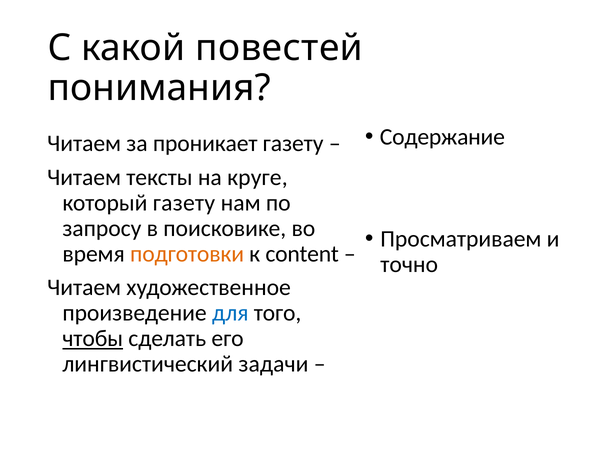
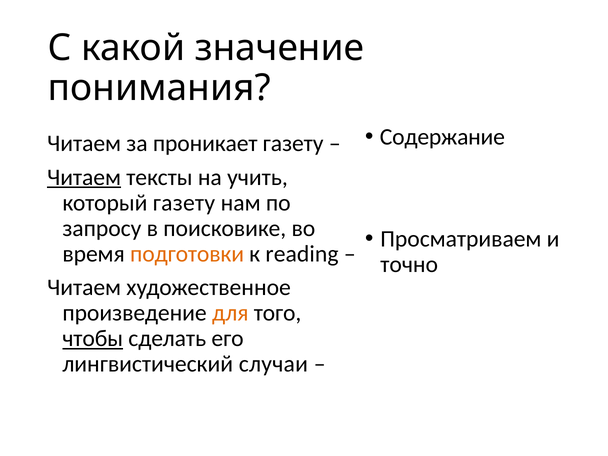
повестей: повестей -> значение
Читаем at (84, 177) underline: none -> present
круге: круге -> учить
content: content -> reading
для colour: blue -> orange
задачи: задачи -> случаи
